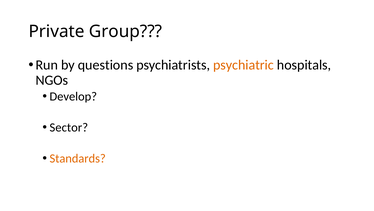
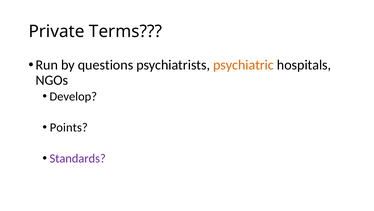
Group: Group -> Terms
Sector: Sector -> Points
Standards colour: orange -> purple
